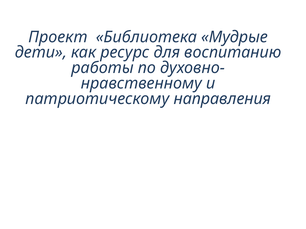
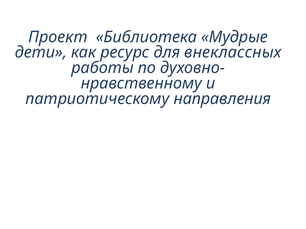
воспитанию: воспитанию -> внеклассных
